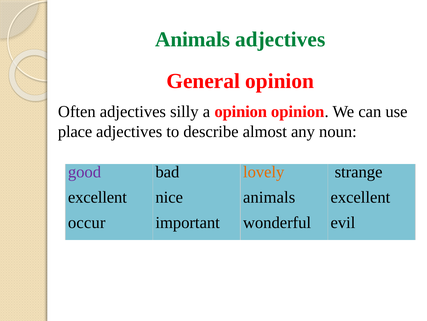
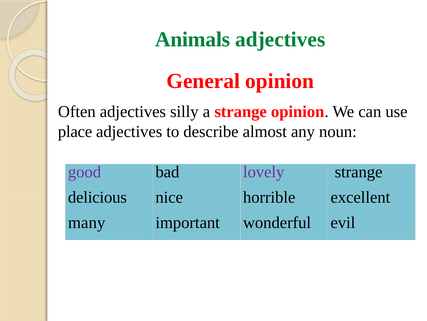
a opinion: opinion -> strange
lovely colour: orange -> purple
excellent at (97, 197): excellent -> delicious
nice animals: animals -> horrible
occur: occur -> many
